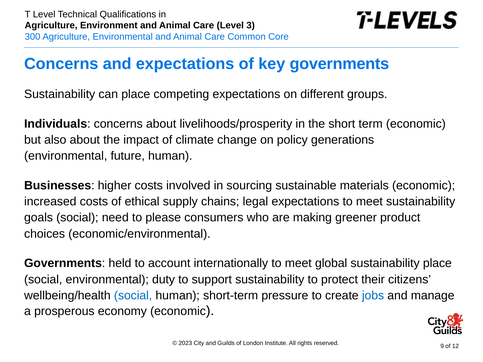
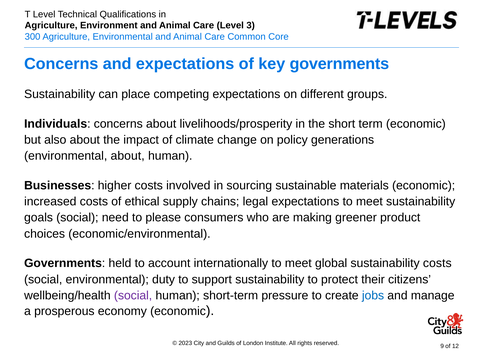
environmental future: future -> about
sustainability place: place -> costs
social at (133, 296) colour: blue -> purple
